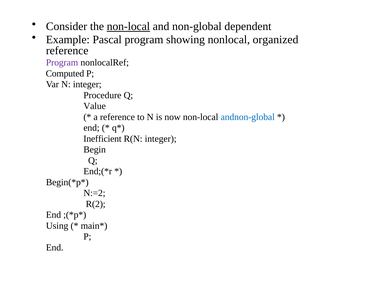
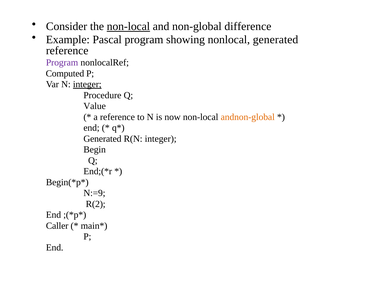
dependent: dependent -> difference
nonlocal organized: organized -> generated
integer at (87, 84) underline: none -> present
andnon-global colour: blue -> orange
Inefficient at (102, 139): Inefficient -> Generated
N:=2: N:=2 -> N:=9
Using: Using -> Caller
